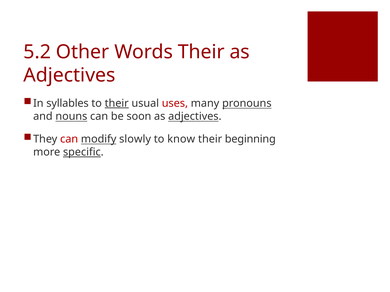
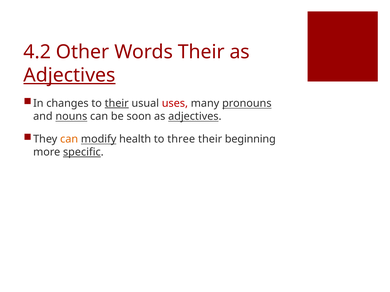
5.2: 5.2 -> 4.2
Adjectives at (69, 75) underline: none -> present
syllables: syllables -> changes
can at (69, 139) colour: red -> orange
slowly: slowly -> health
know: know -> three
